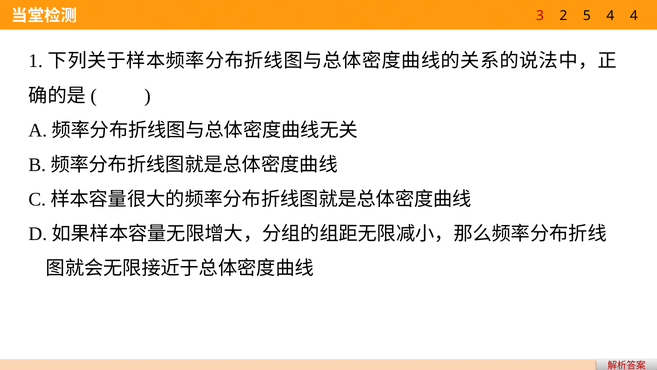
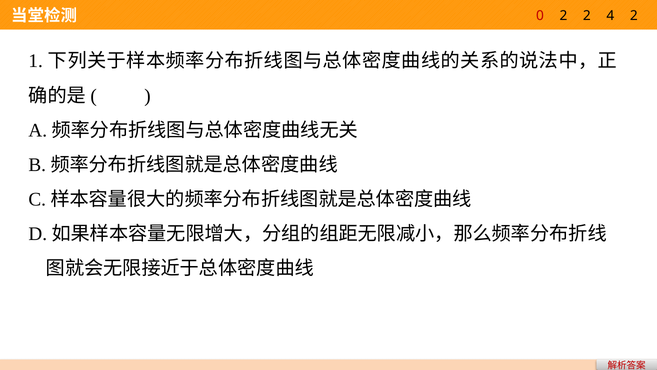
3: 3 -> 0
2 5: 5 -> 2
4 4: 4 -> 2
